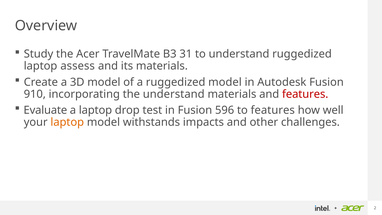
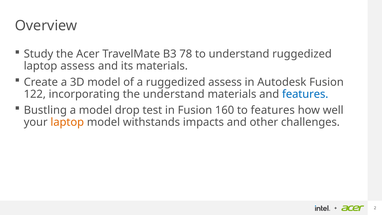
31: 31 -> 78
ruggedized model: model -> assess
910: 910 -> 122
features at (305, 94) colour: red -> blue
Evaluate: Evaluate -> Bustling
a laptop: laptop -> model
596: 596 -> 160
